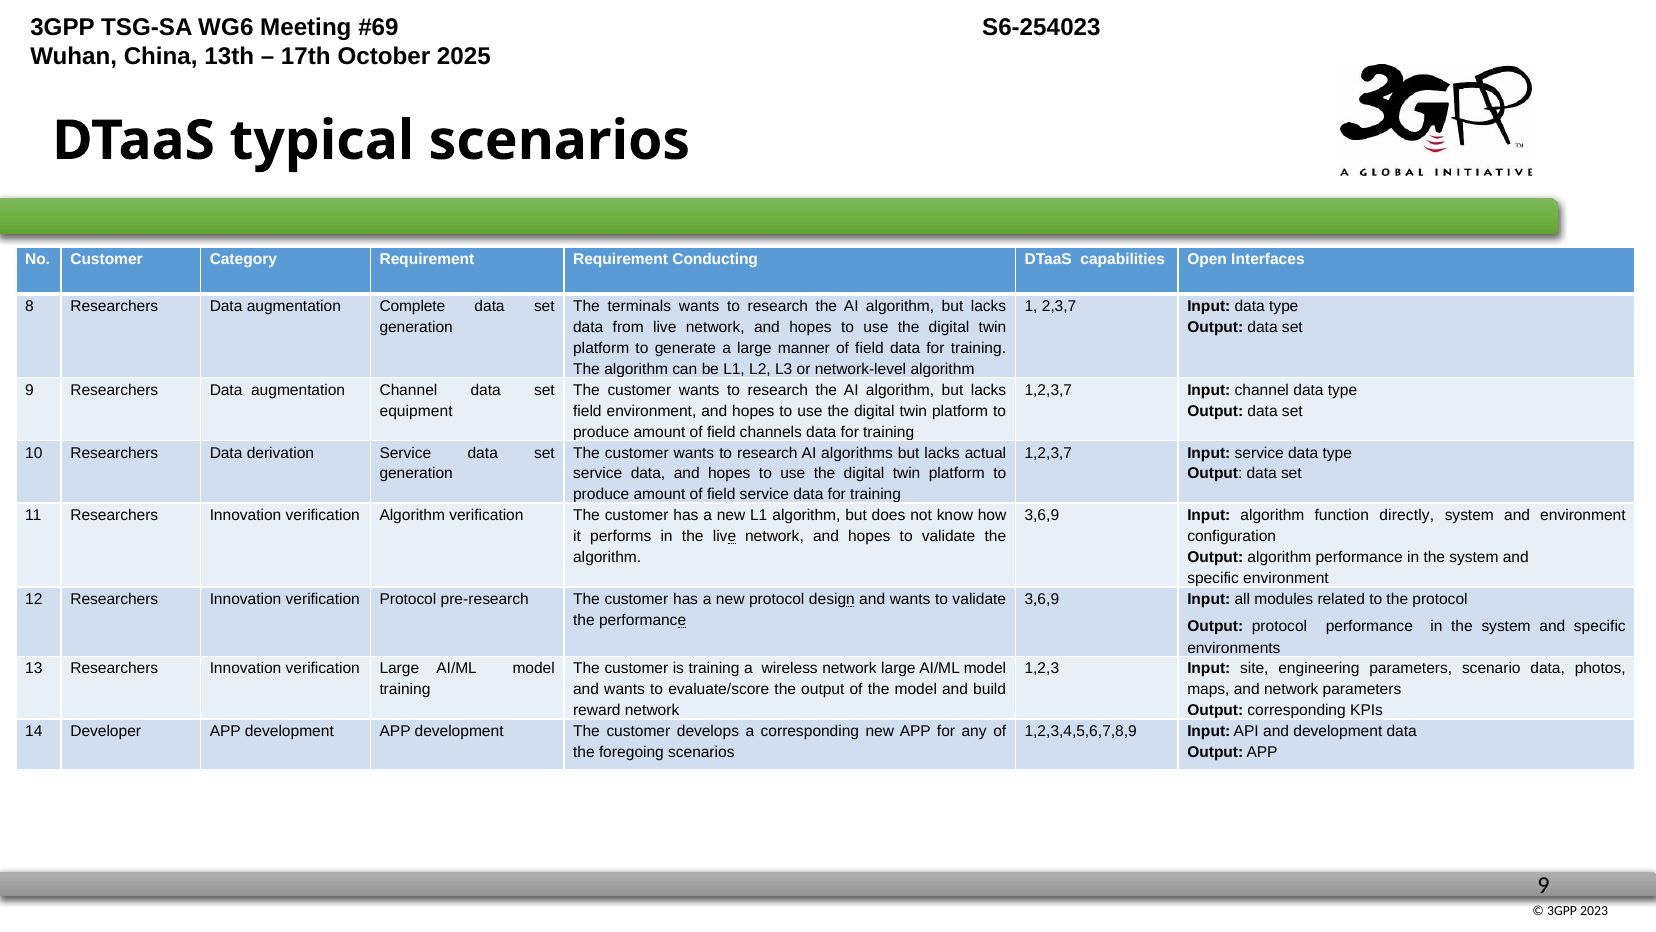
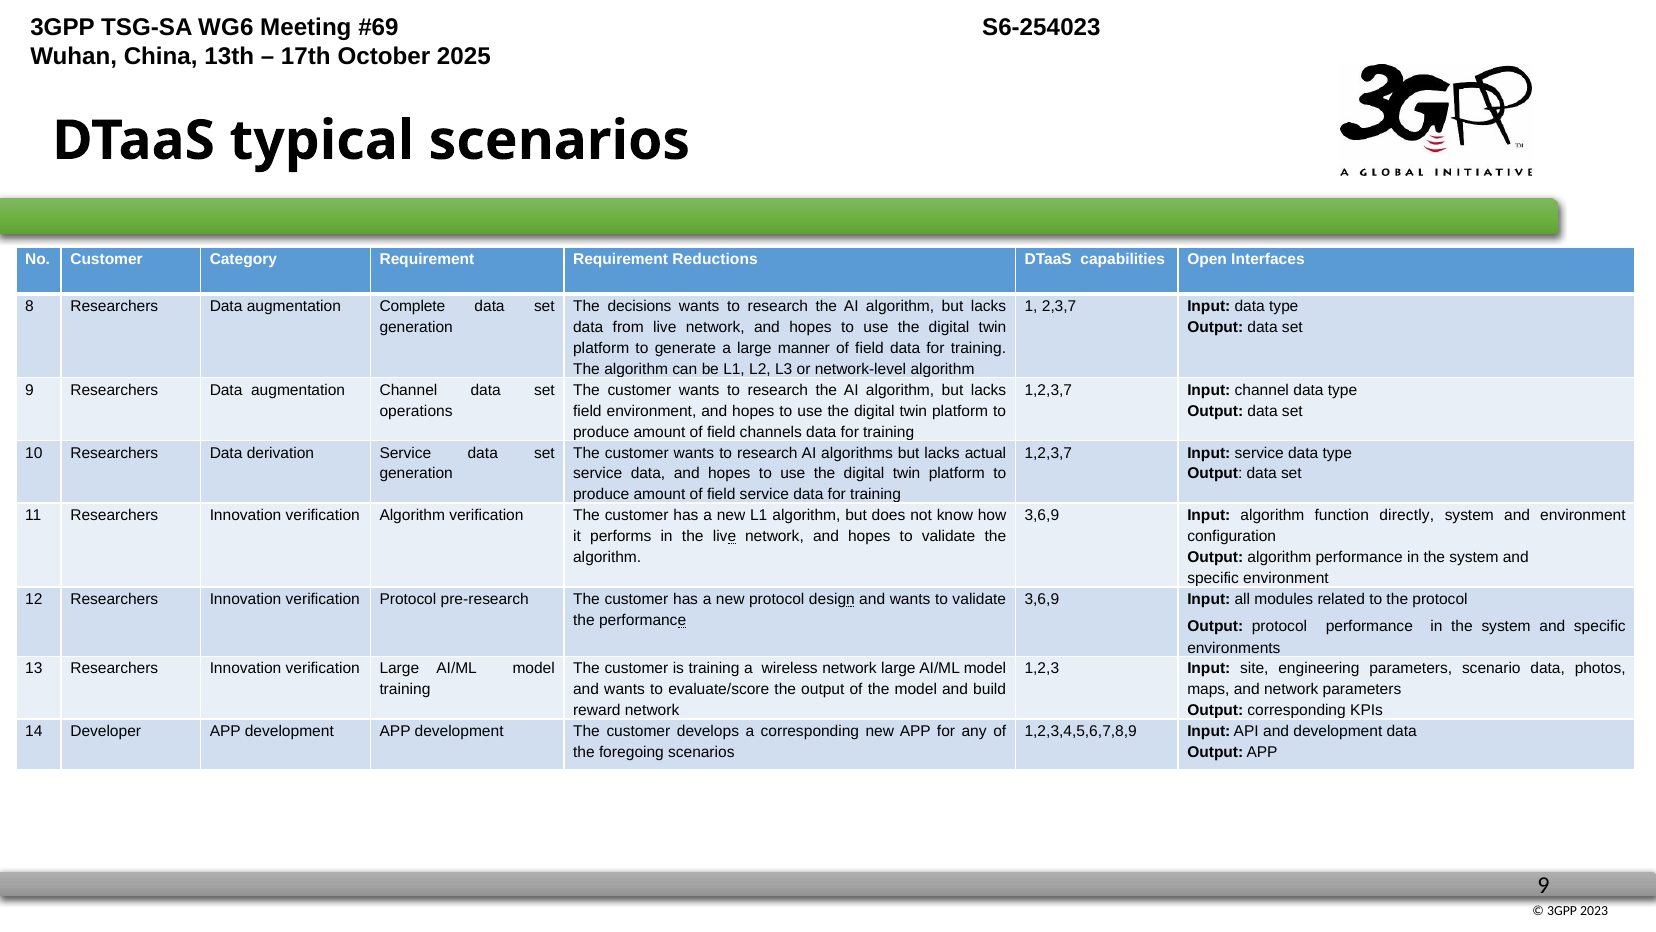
Conducting: Conducting -> Reductions
terminals: terminals -> decisions
equipment: equipment -> operations
